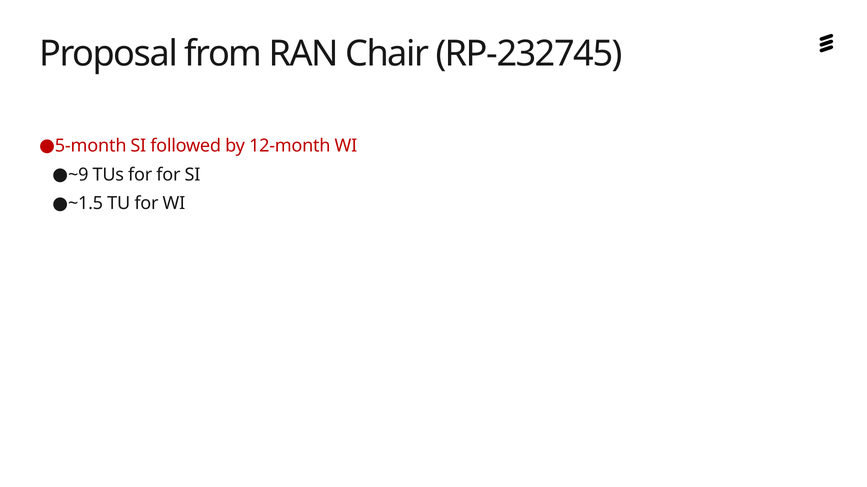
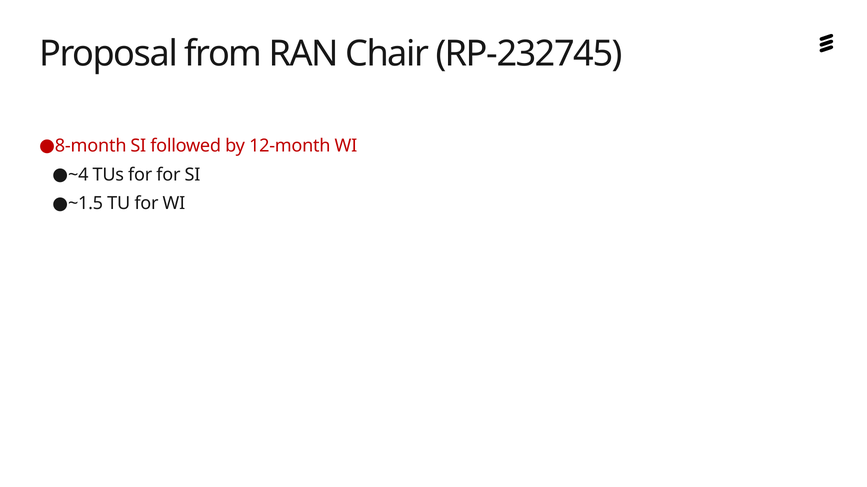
5-month: 5-month -> 8-month
~9: ~9 -> ~4
